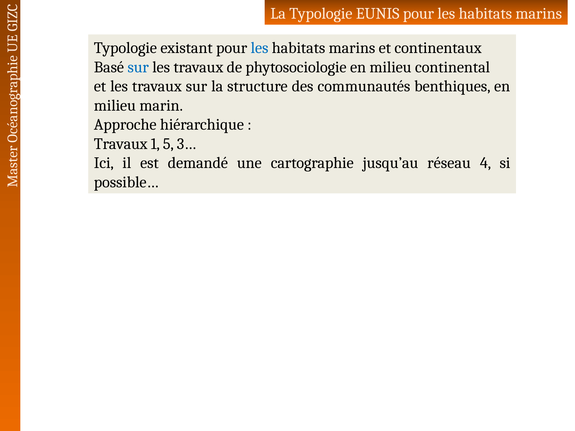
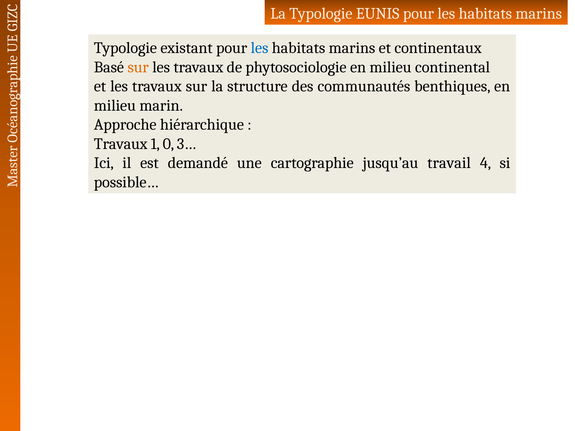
sur at (138, 67) colour: blue -> orange
5: 5 -> 0
réseau: réseau -> travail
